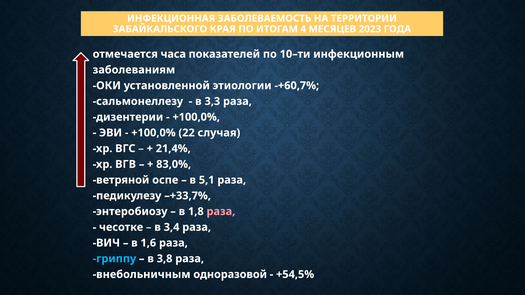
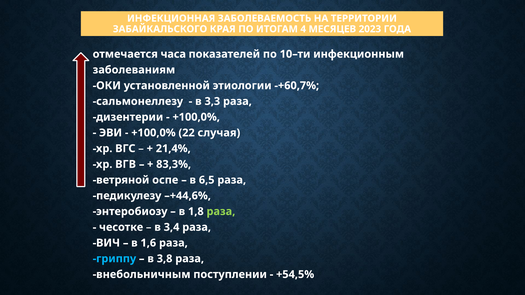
83,0%: 83,0% -> 83,3%
5,1: 5,1 -> 6,5
–+33,7%: –+33,7% -> –+44,6%
раза at (221, 212) colour: pink -> light green
одноразовой: одноразовой -> поступлении
